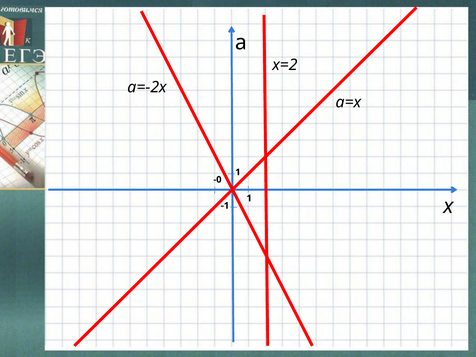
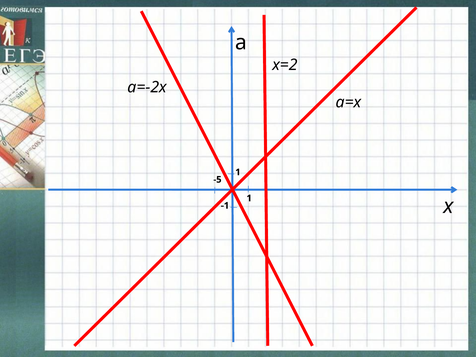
-0: -0 -> -5
